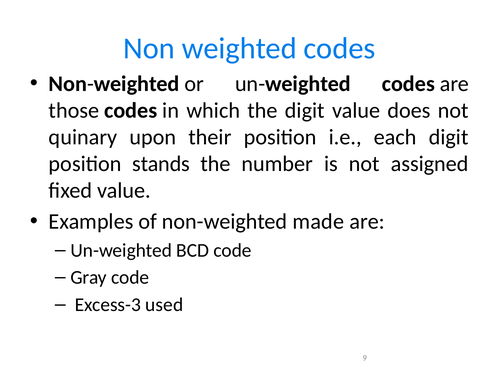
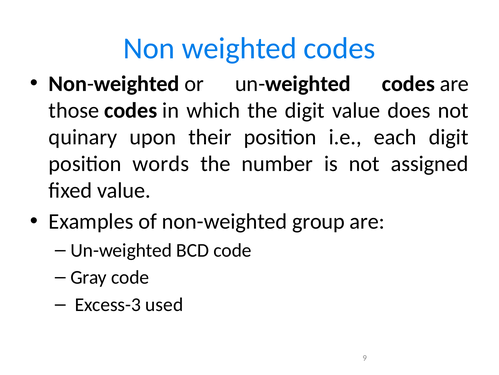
stands: stands -> words
made: made -> group
